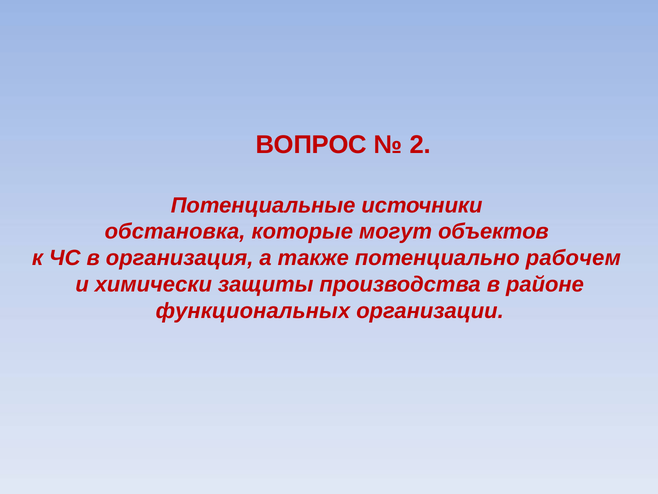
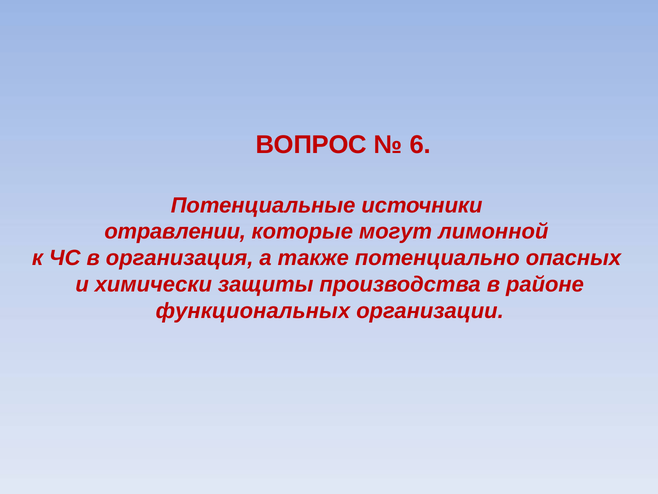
2: 2 -> 6
обстановка: обстановка -> отравлении
объектов: объектов -> лимонной
рабочем: рабочем -> опасных
